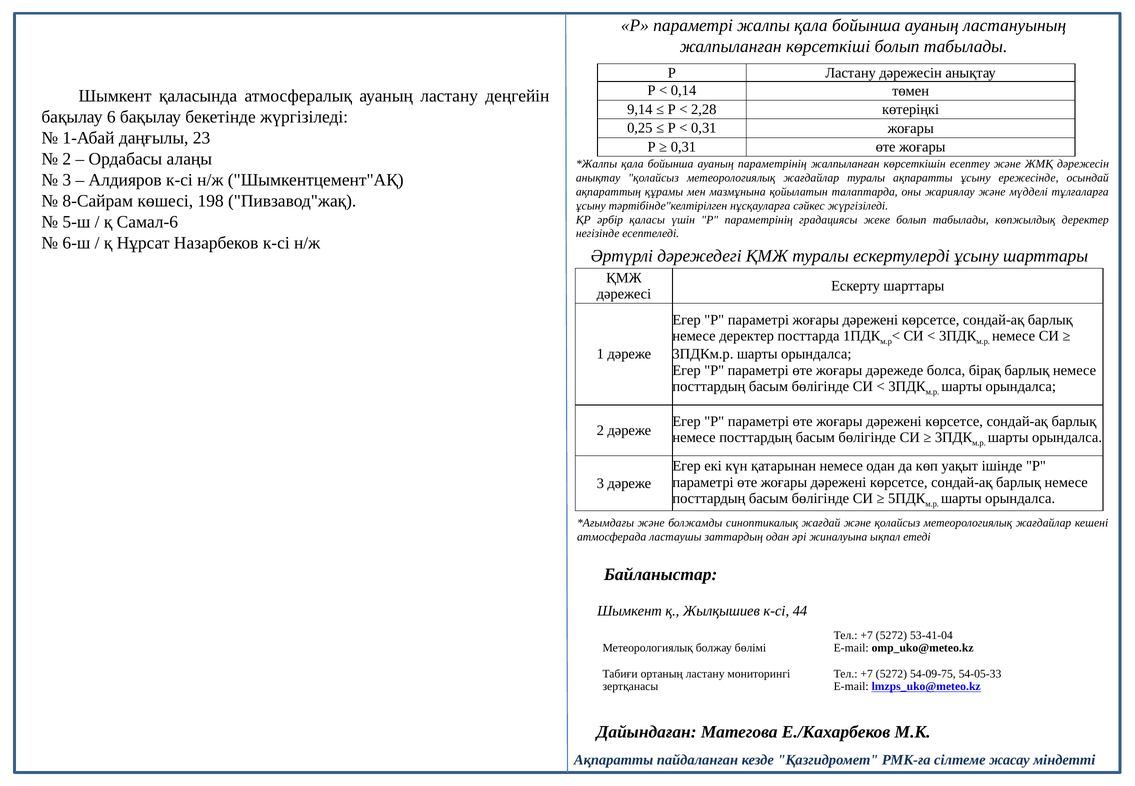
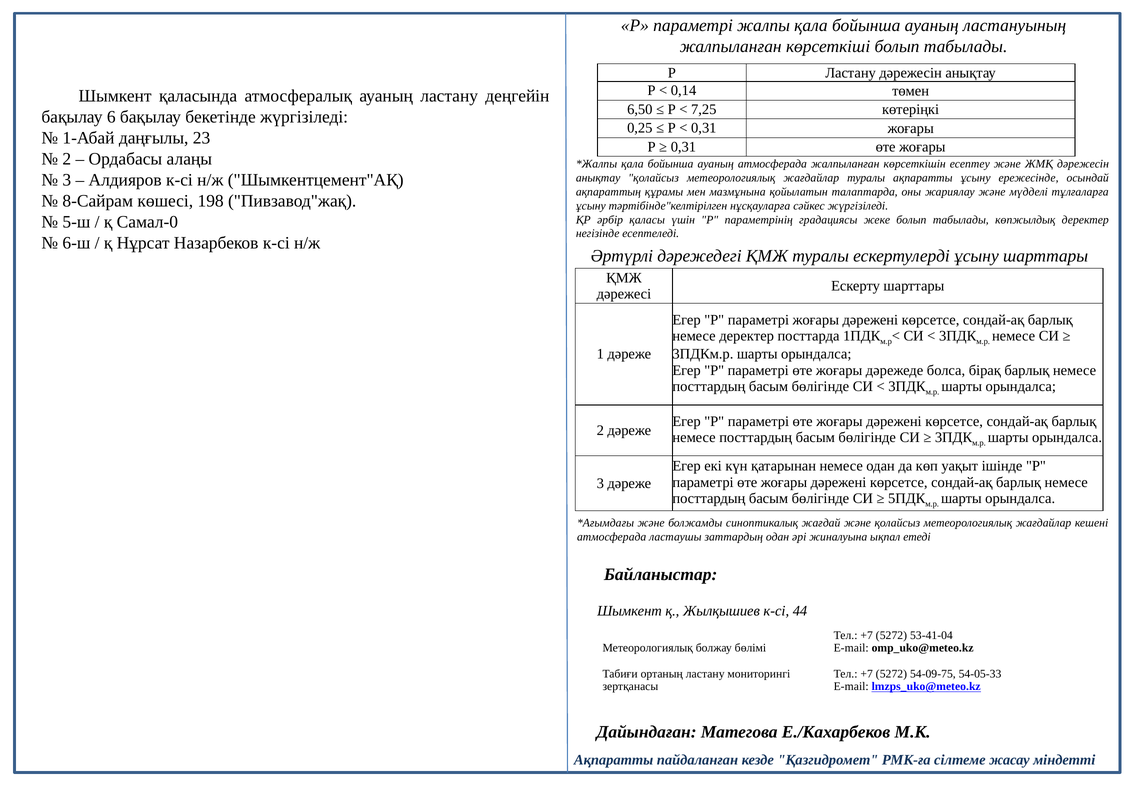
9,14: 9,14 -> 6,50
2,28: 2,28 -> 7,25
ауаның параметрінің: параметрінің -> атмосферада
Самал-6: Самал-6 -> Самал-0
